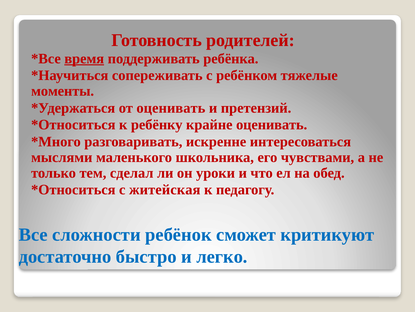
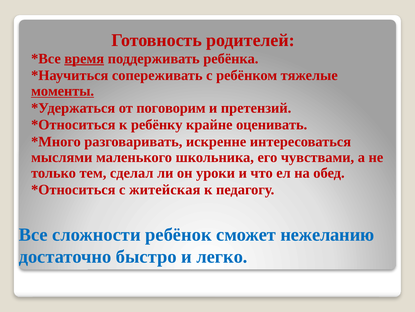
моменты underline: none -> present
от оценивать: оценивать -> поговорим
критикуют: критикуют -> нежеланию
